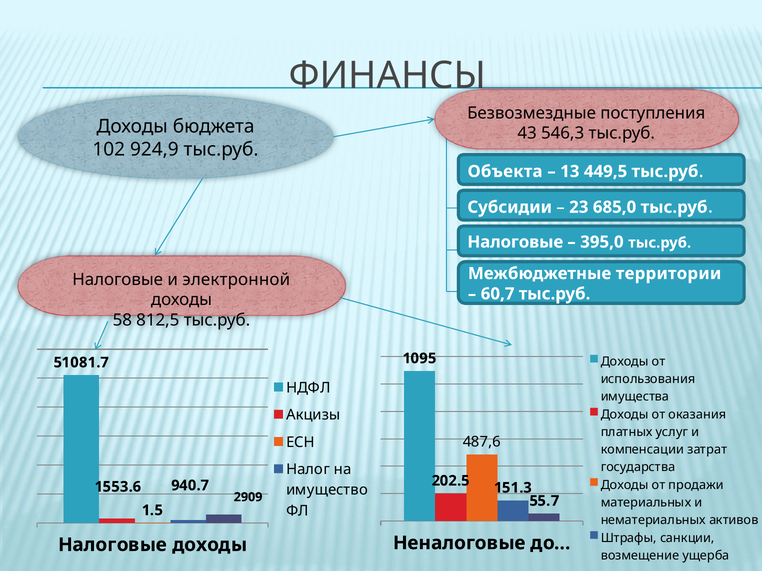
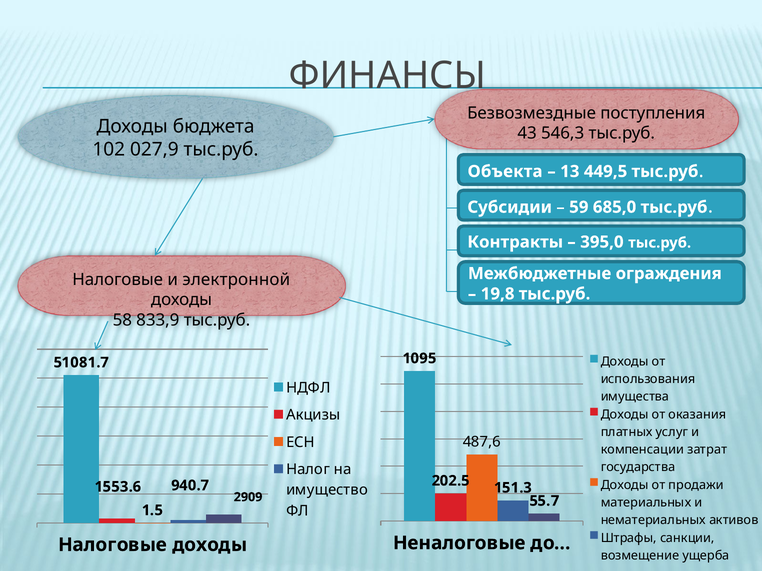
924,9: 924,9 -> 027,9
23: 23 -> 59
Налоговые at (515, 242): Налоговые -> Контракты
территории: территории -> ограждения
60,7: 60,7 -> 19,8
812,5: 812,5 -> 833,9
